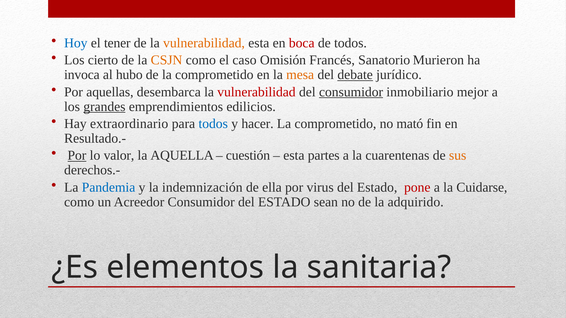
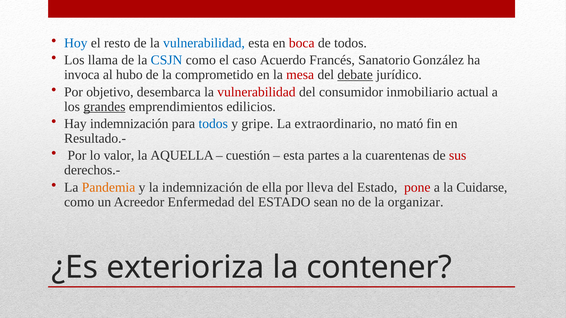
tener: tener -> resto
vulnerabilidad at (204, 43) colour: orange -> blue
cierto: cierto -> llama
CSJN colour: orange -> blue
Omisión: Omisión -> Acuerdo
Murieron: Murieron -> González
mesa colour: orange -> red
aquellas: aquellas -> objetivo
consumidor at (351, 92) underline: present -> none
mejor: mejor -> actual
Hay extraordinario: extraordinario -> indemnización
hacer: hacer -> gripe
comprometido at (335, 124): comprometido -> extraordinario
Por at (77, 156) underline: present -> none
sus colour: orange -> red
Pandemia colour: blue -> orange
virus: virus -> lleva
Acreedor Consumidor: Consumidor -> Enfermedad
adquirido: adquirido -> organizar
elementos: elementos -> exterioriza
sanitaria: sanitaria -> contener
